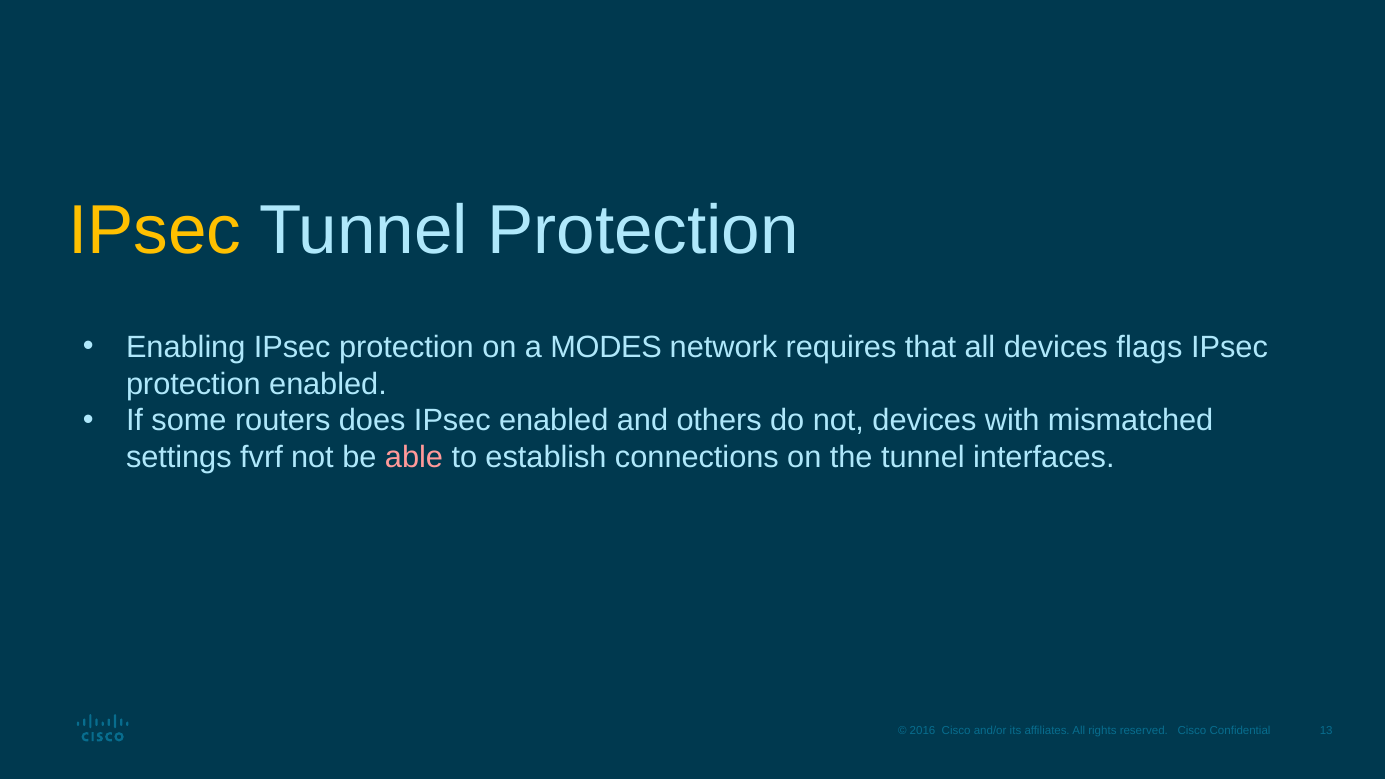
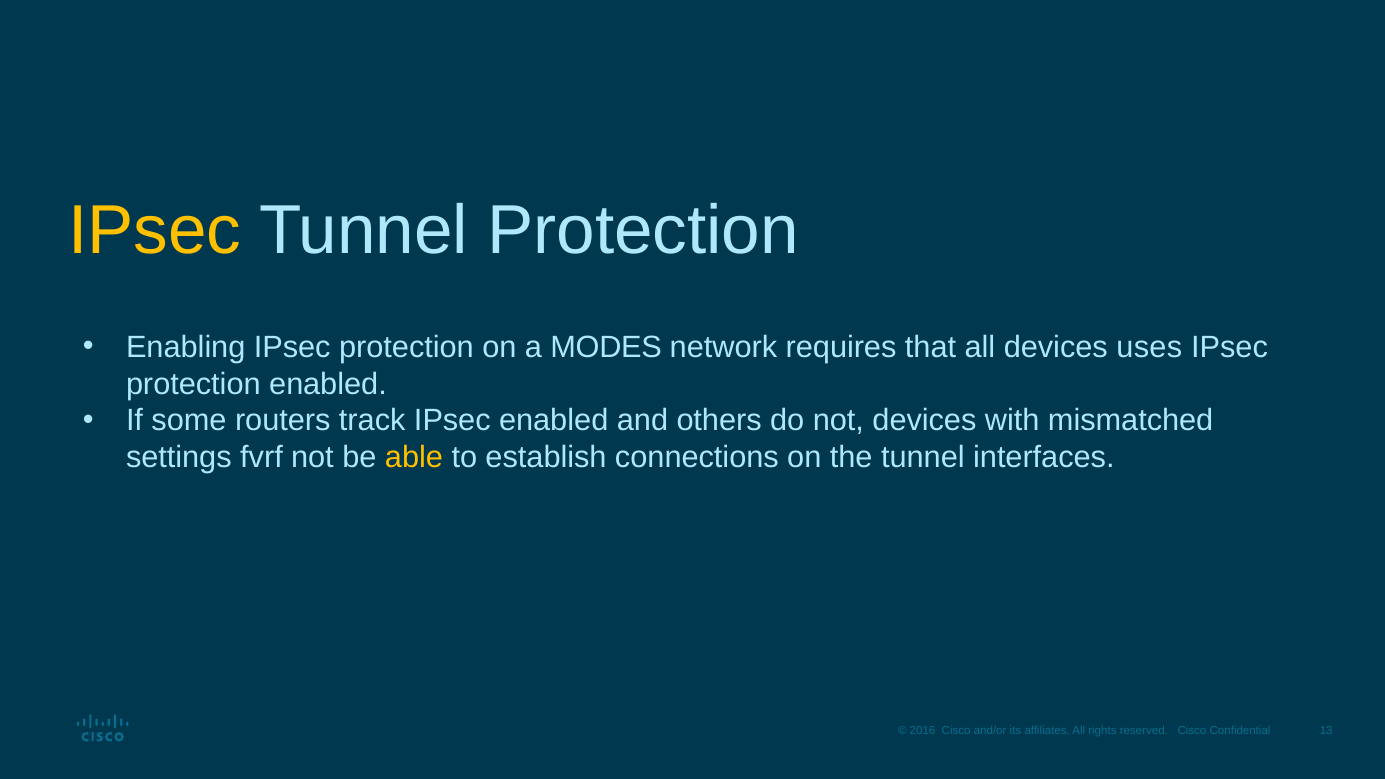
flags: flags -> uses
does: does -> track
able colour: pink -> yellow
